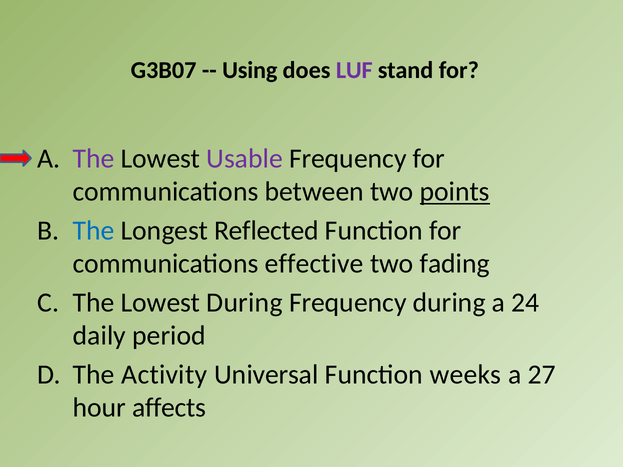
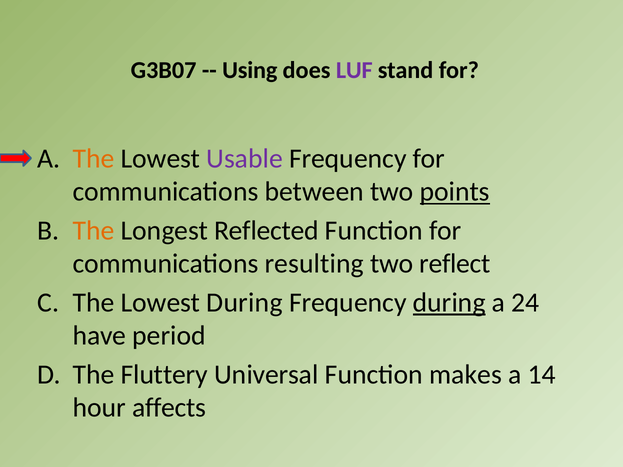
The at (94, 159) colour: purple -> orange
The at (94, 231) colour: blue -> orange
effective: effective -> resulting
fading: fading -> reflect
during at (449, 303) underline: none -> present
daily: daily -> have
Activity: Activity -> Fluttery
weeks: weeks -> makes
27: 27 -> 14
